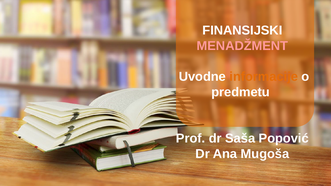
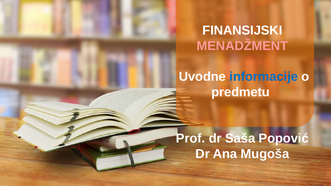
informacije colour: orange -> blue
